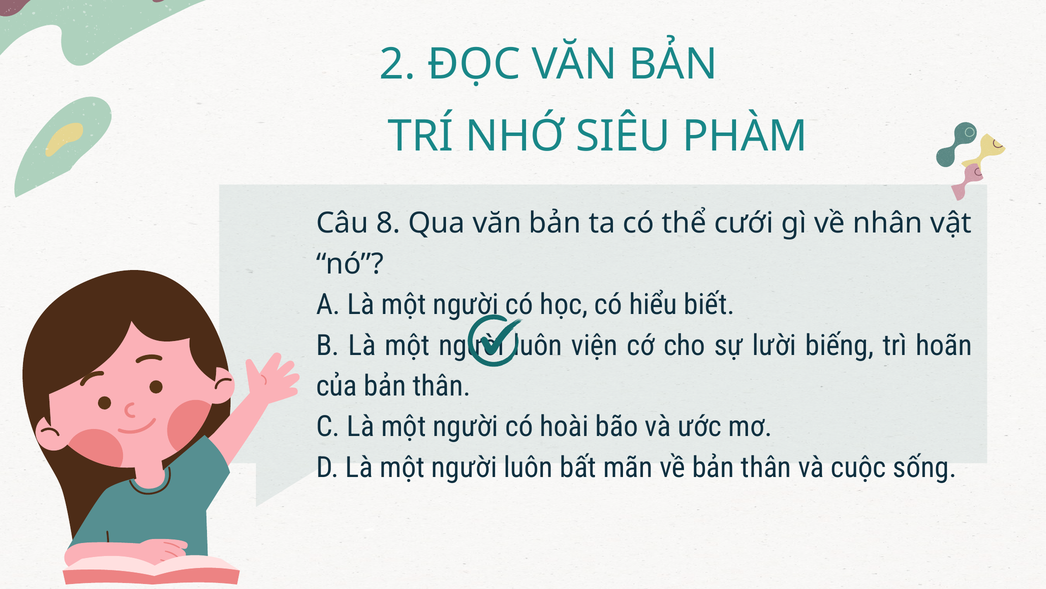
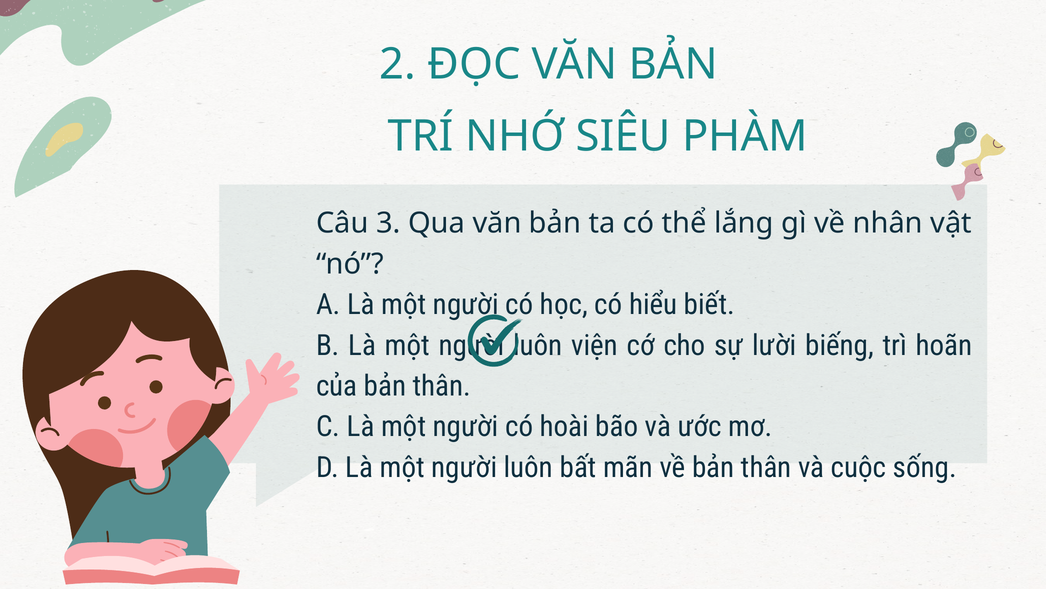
8: 8 -> 3
cưới: cưới -> lắng
